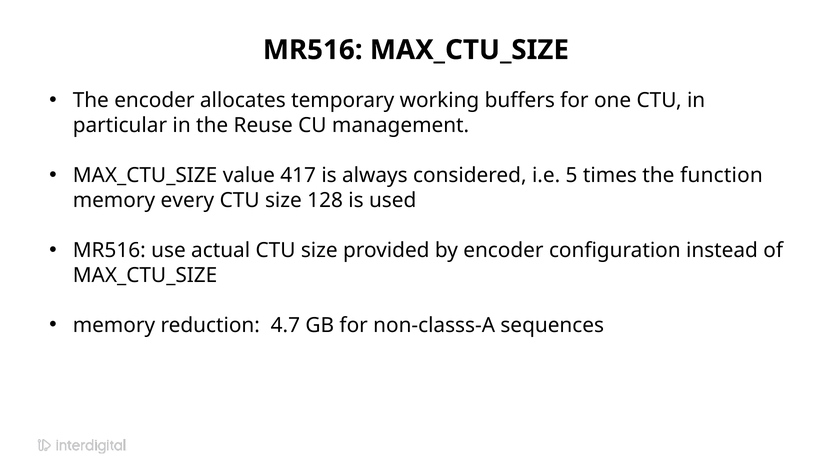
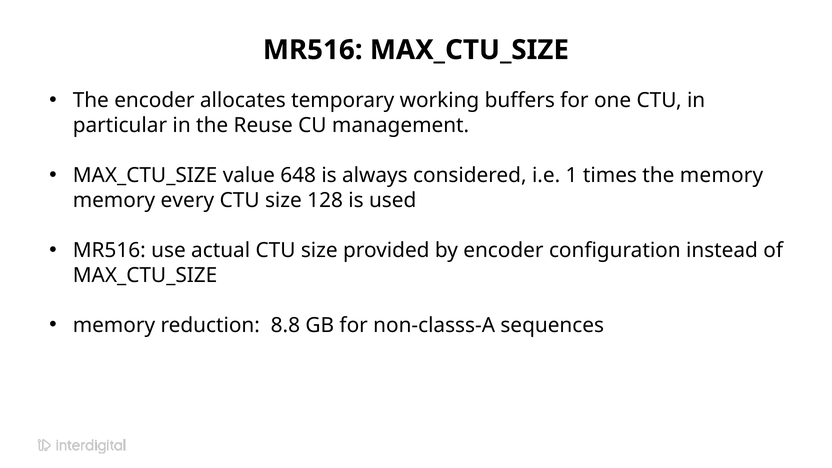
417: 417 -> 648
5: 5 -> 1
the function: function -> memory
4.7: 4.7 -> 8.8
